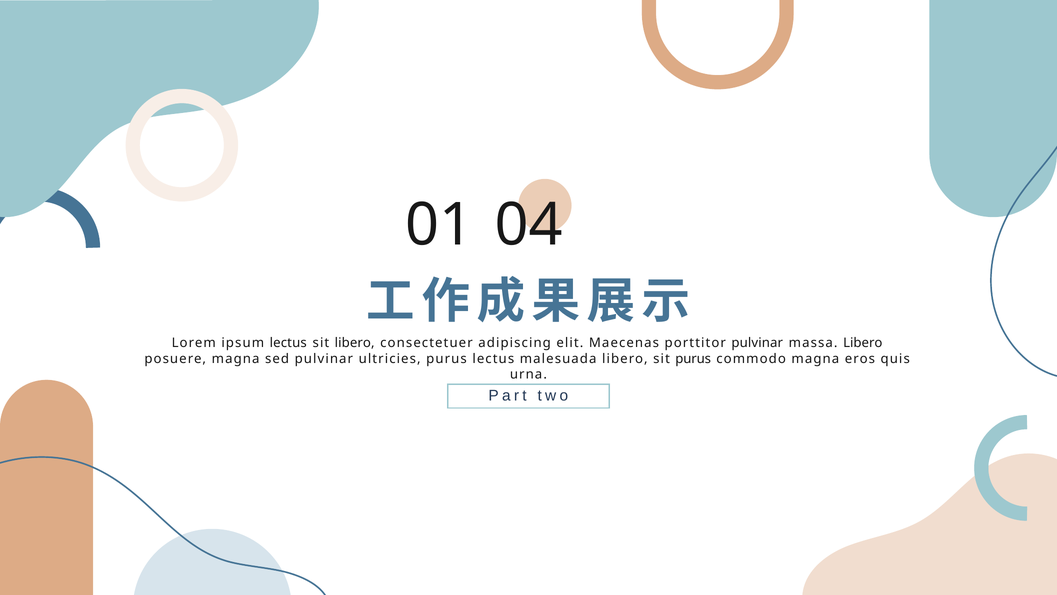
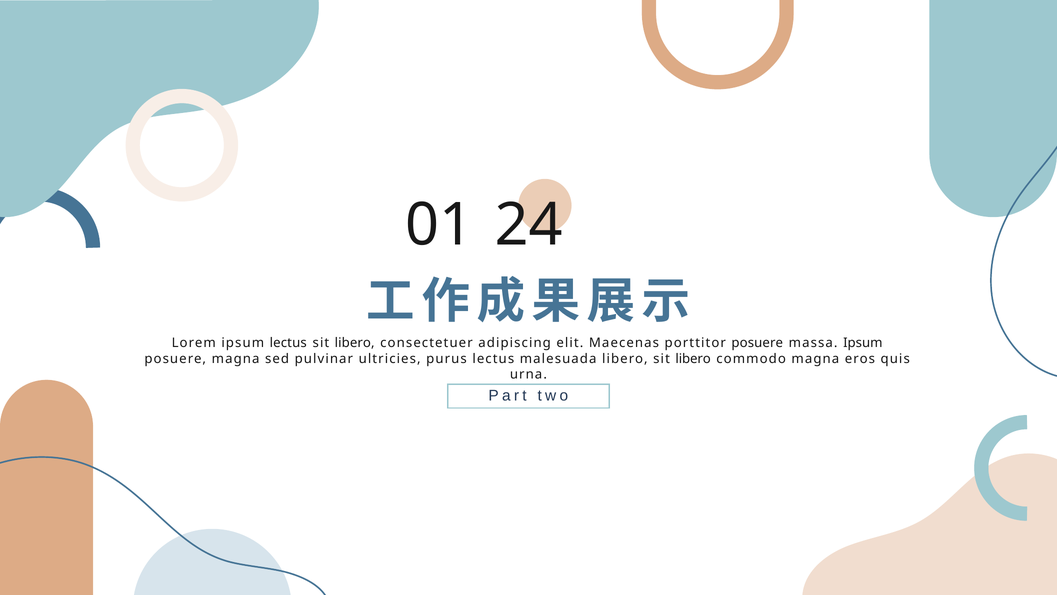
04: 04 -> 24
porttitor pulvinar: pulvinar -> posuere
massa Libero: Libero -> Ipsum
libero sit purus: purus -> libero
